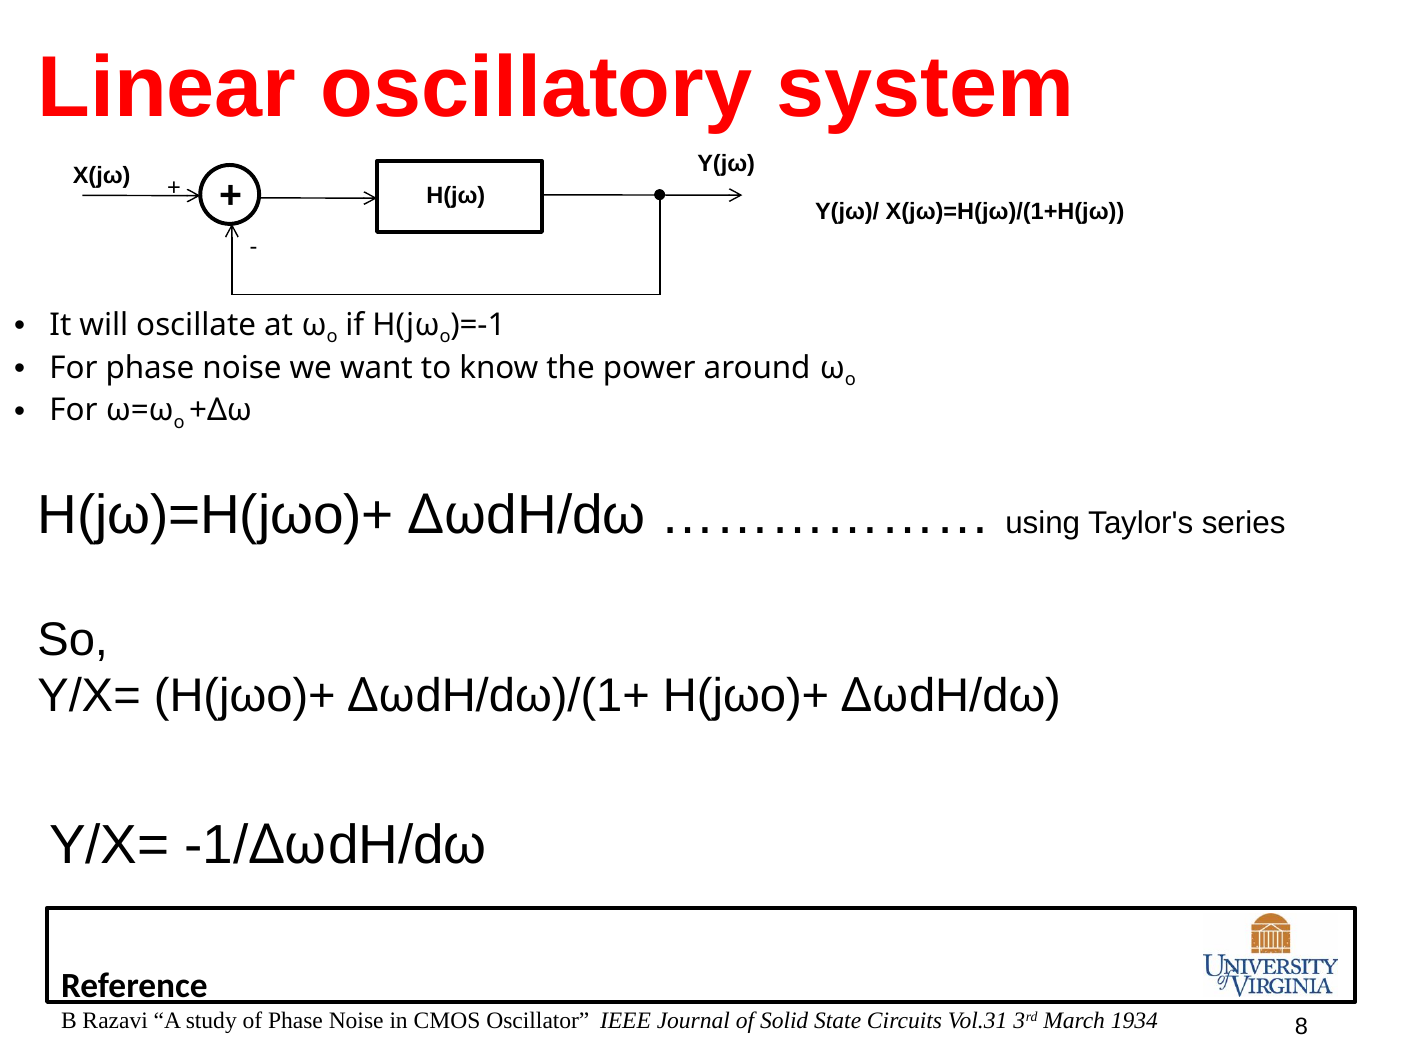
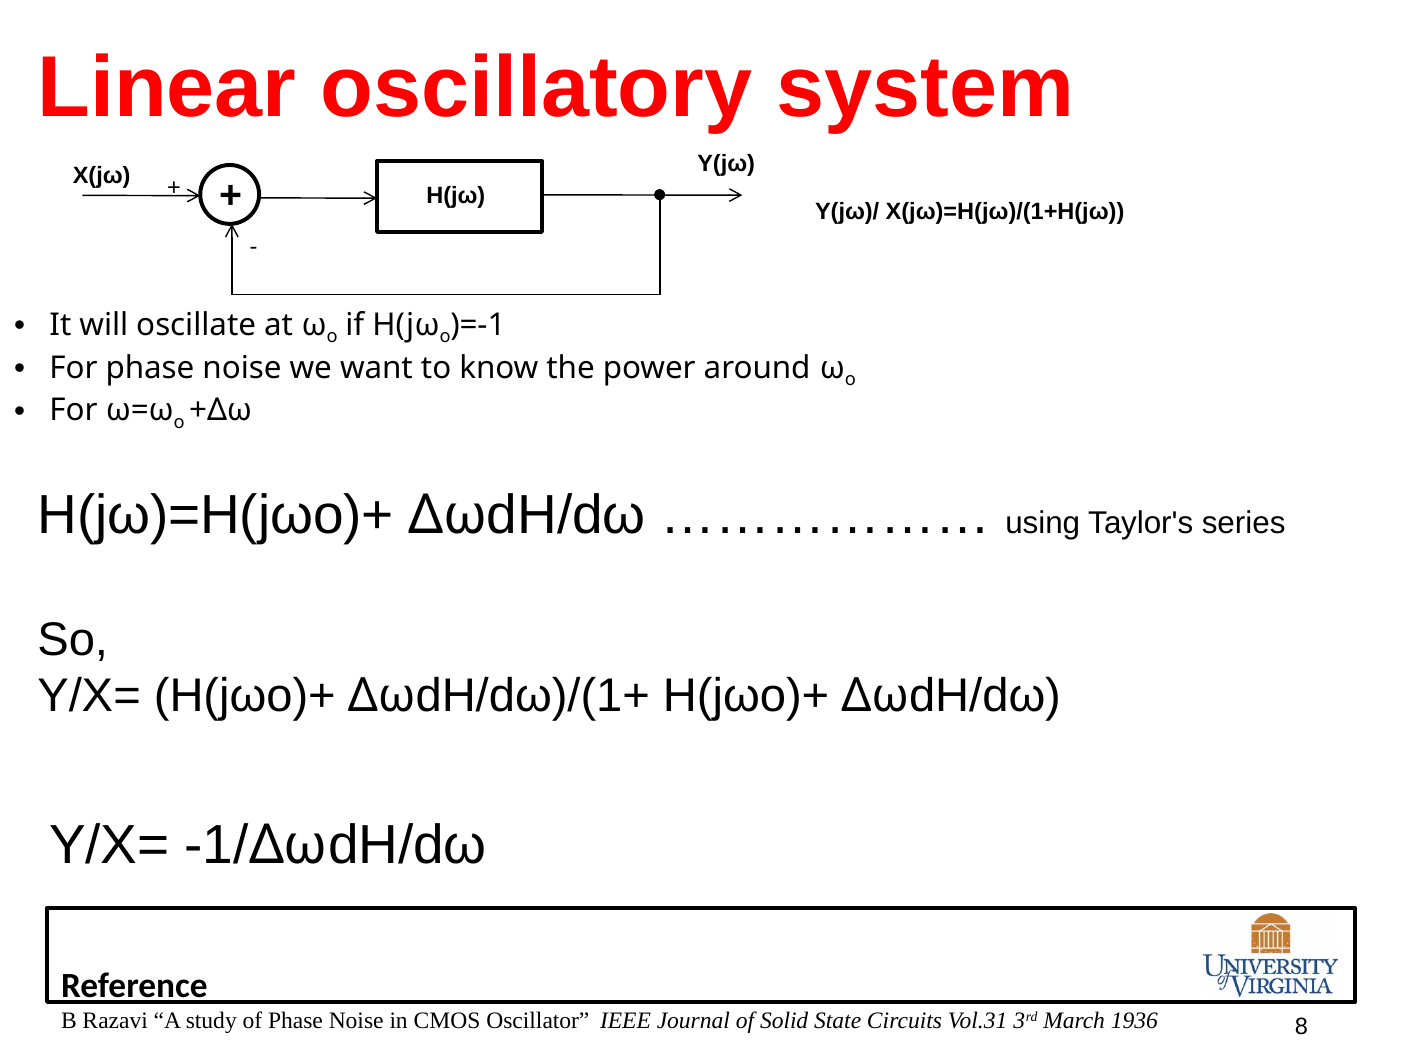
1934: 1934 -> 1936
